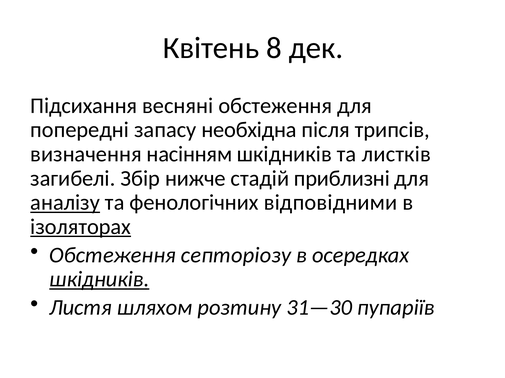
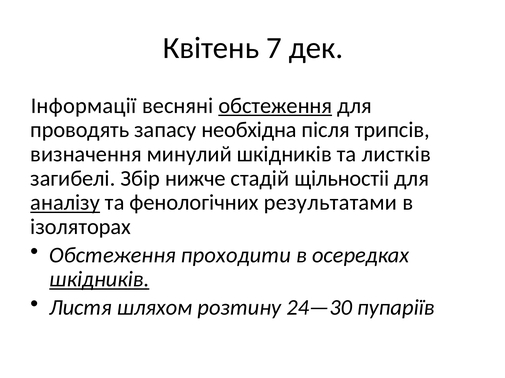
8: 8 -> 7
Підсихання: Підсихання -> Інформації
обстеження at (275, 106) underline: none -> present
попередні: попередні -> проводять
насінням: насінням -> минулий
приблизні: приблизні -> щільностіі
відповідними: відповідними -> результатами
ізоляторах underline: present -> none
септоріозу: септоріозу -> проходити
31—30: 31—30 -> 24—30
